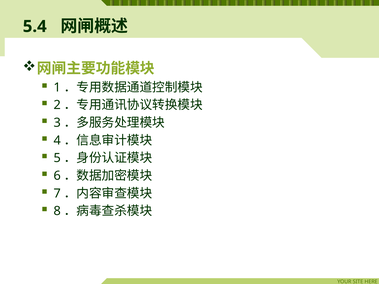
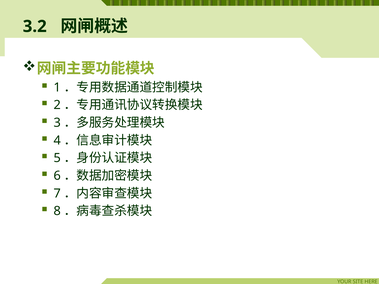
5.4: 5.4 -> 3.2
